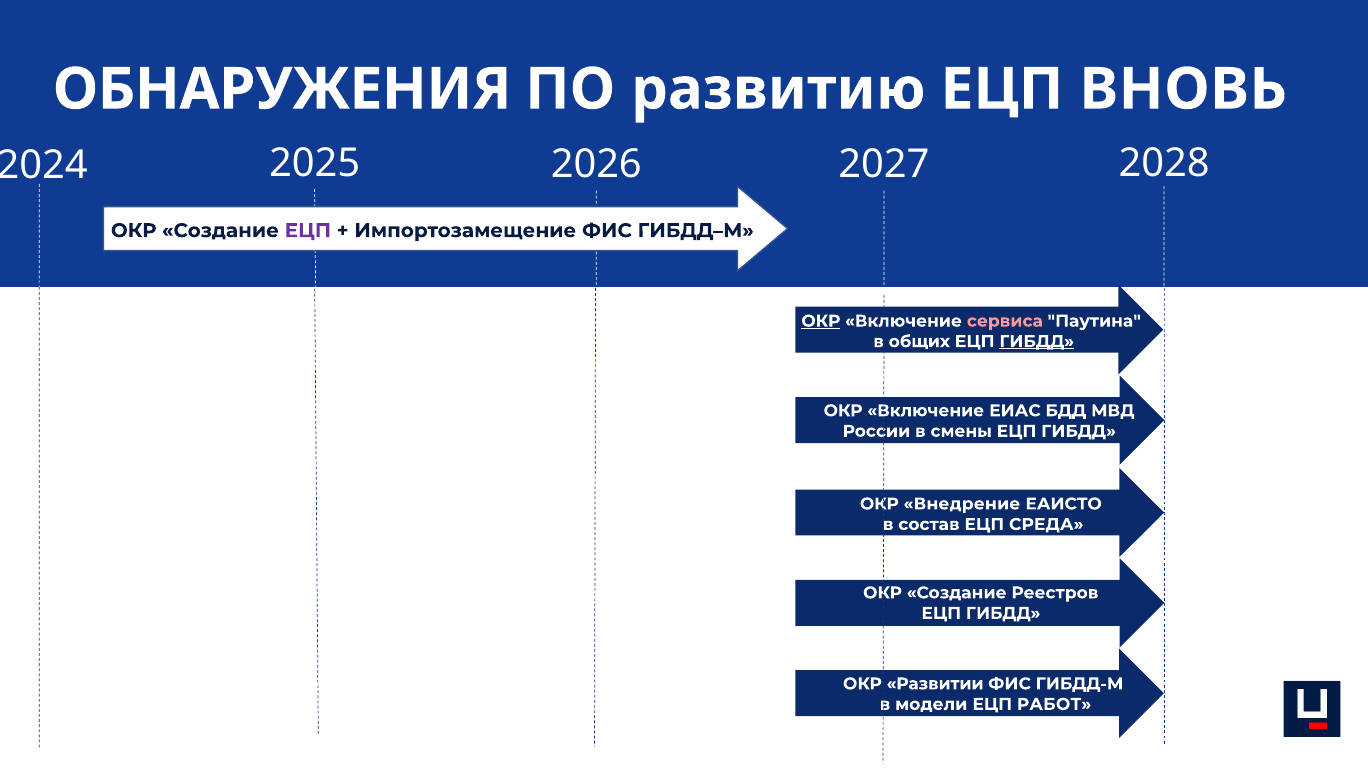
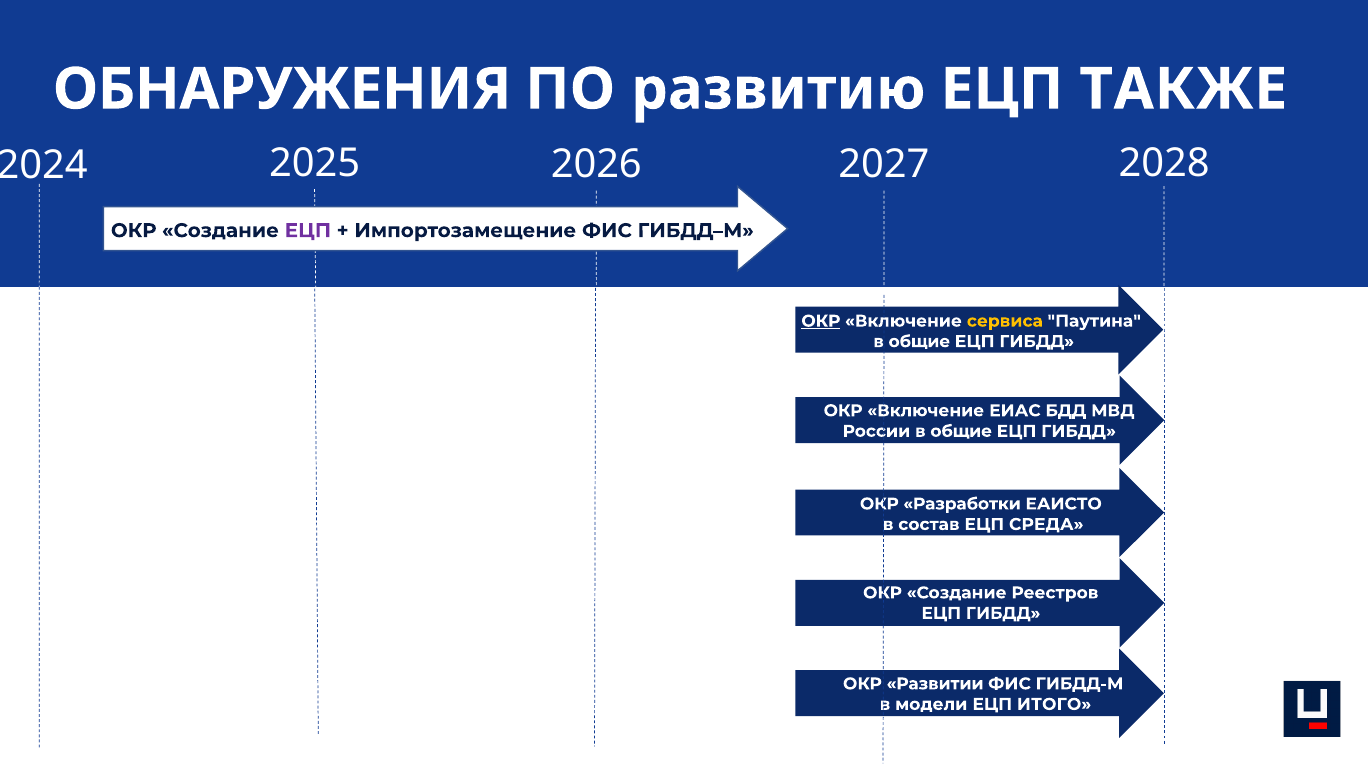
ВНОВЬ: ВНОВЬ -> ТАКЖЕ
сервиса colour: pink -> yellow
общих at (919, 342): общих -> общие
ГИБДД at (1037, 342) underline: present -> none
России в смены: смены -> общие
Внедрение: Внедрение -> Разработки
РАБОТ: РАБОТ -> ИТОГО
